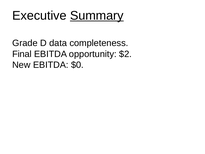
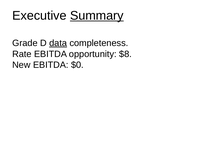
data underline: none -> present
Final: Final -> Rate
$2: $2 -> $8
